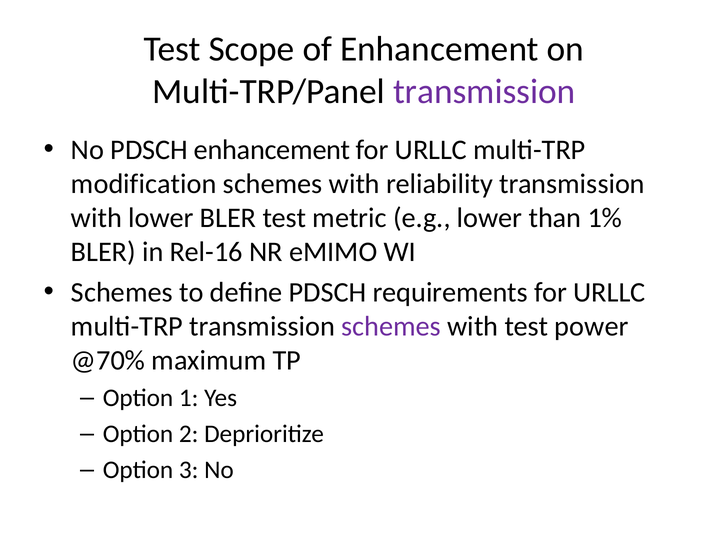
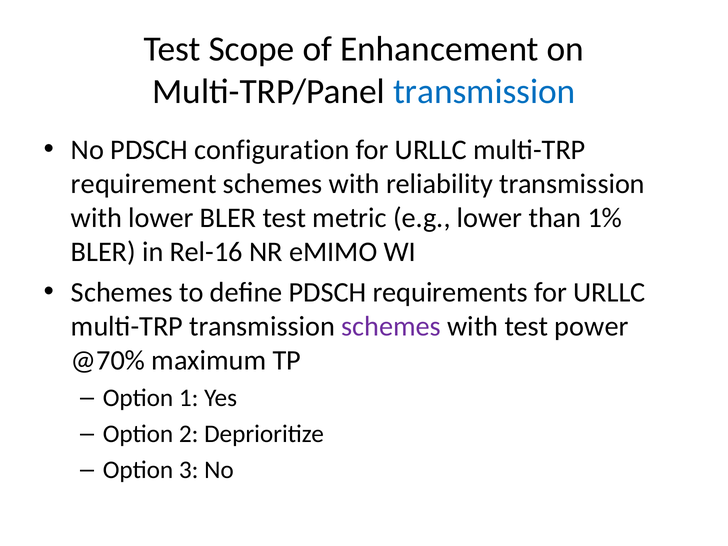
transmission at (484, 92) colour: purple -> blue
PDSCH enhancement: enhancement -> configuration
modification: modification -> requirement
